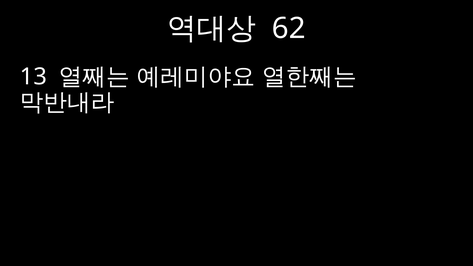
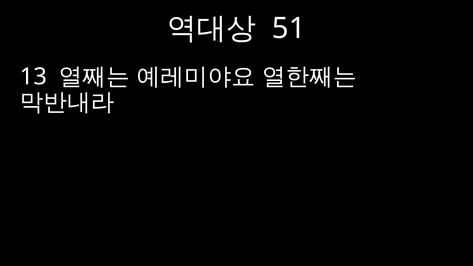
62: 62 -> 51
